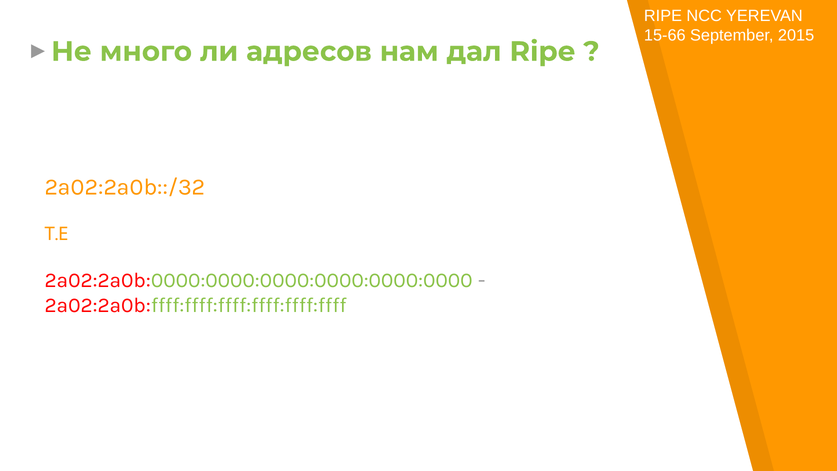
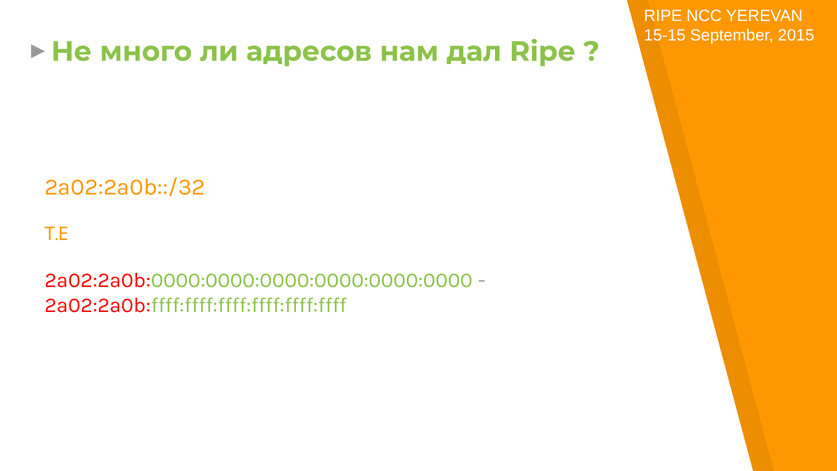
15-66: 15-66 -> 15-15
